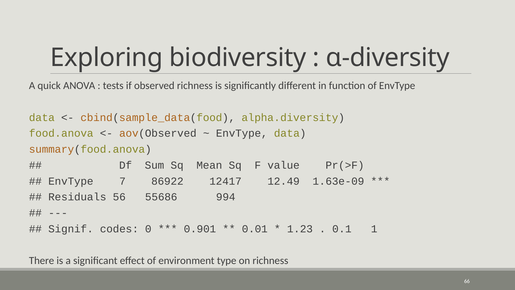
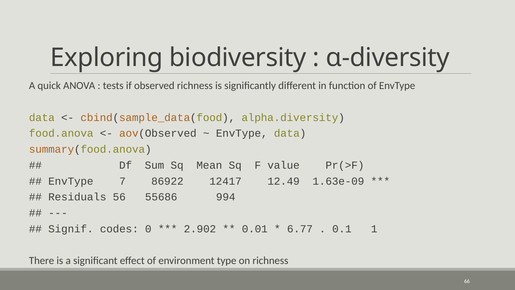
0.901: 0.901 -> 2.902
1.23: 1.23 -> 6.77
